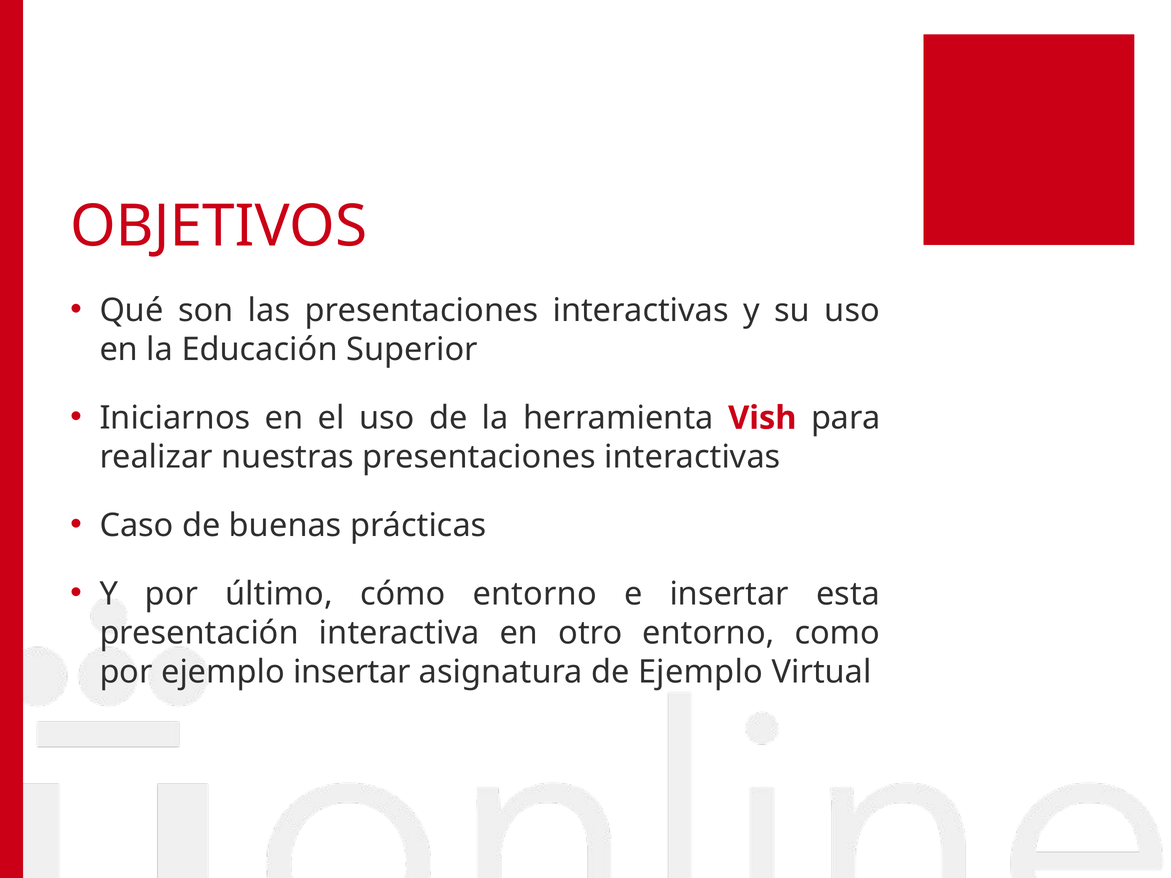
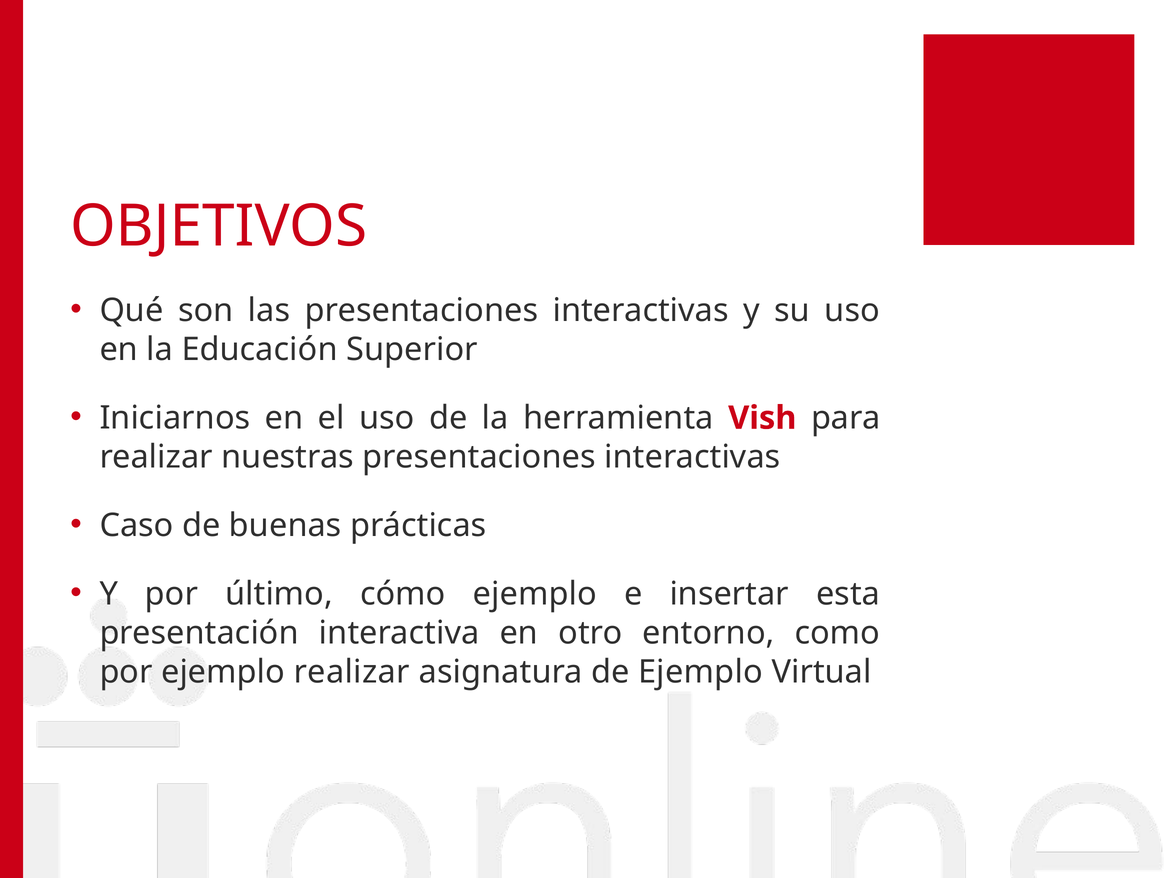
cómo entorno: entorno -> ejemplo
ejemplo insertar: insertar -> realizar
